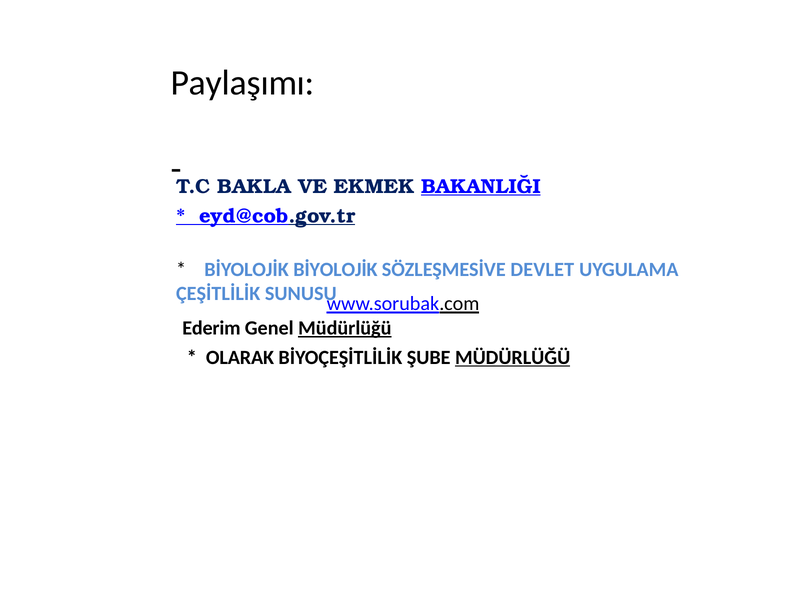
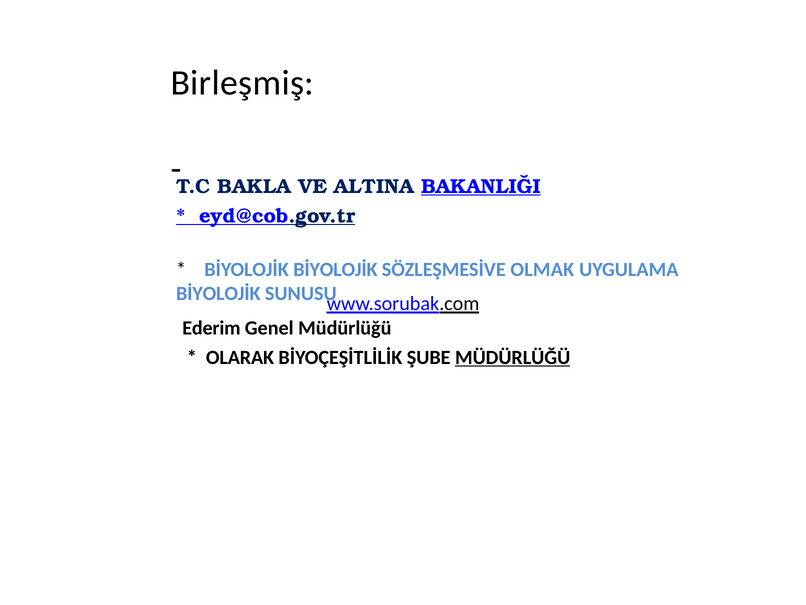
Paylaşımı: Paylaşımı -> Birleşmiş
EKMEK: EKMEK -> ALTINA
DEVLET: DEVLET -> OLMAK
ÇEŞİTLİLİK at (218, 294): ÇEŞİTLİLİK -> BİYOLOJİK
Müdürlüğü at (345, 328) underline: present -> none
